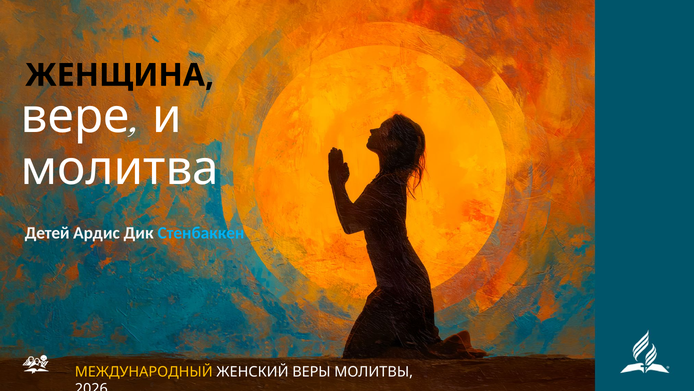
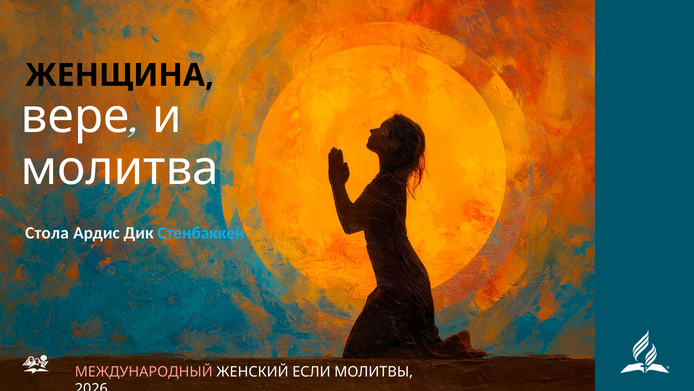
Детей: Детей -> Стола
МЕЖДУНАРОДНЫЙ colour: yellow -> pink
ВЕРЫ: ВЕРЫ -> ЕСЛИ
